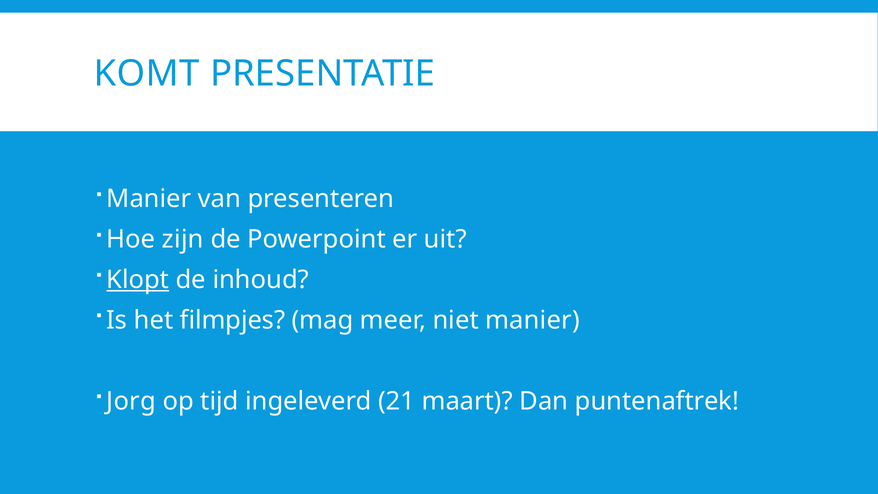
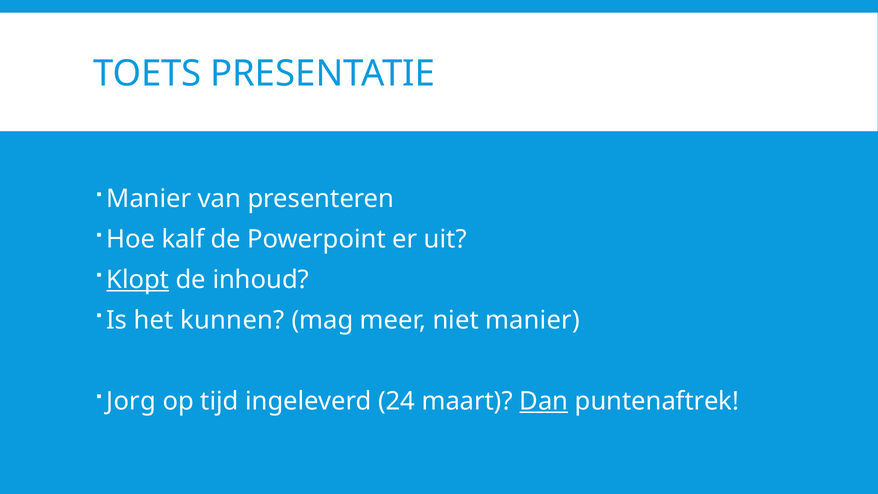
KOMT: KOMT -> TOETS
zijn: zijn -> kalf
filmpjes: filmpjes -> kunnen
21: 21 -> 24
Dan underline: none -> present
